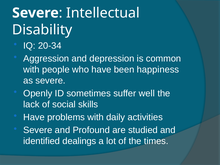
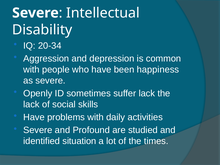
suffer well: well -> lack
dealings: dealings -> situation
